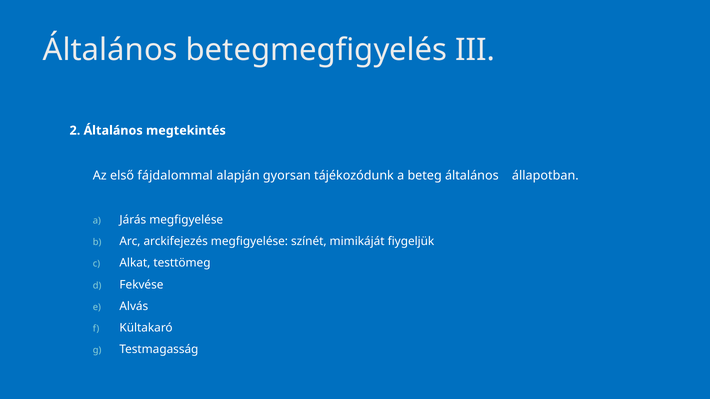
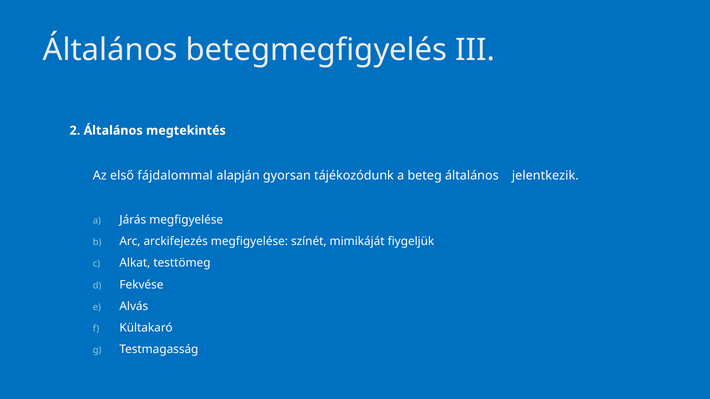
állapotban: állapotban -> jelentkezik
